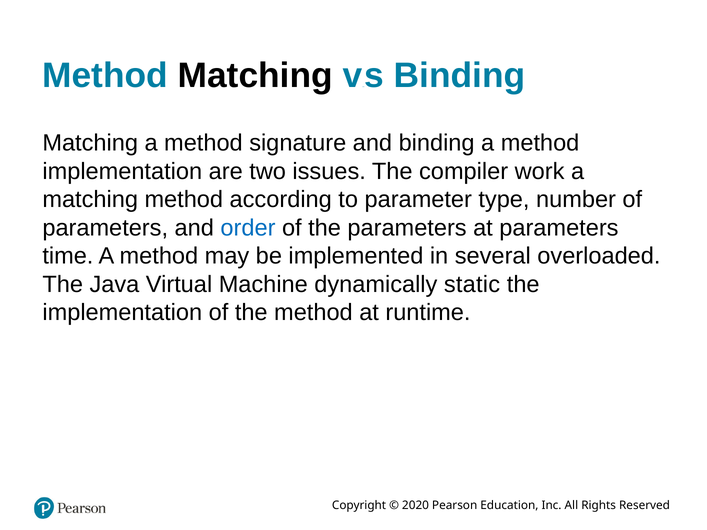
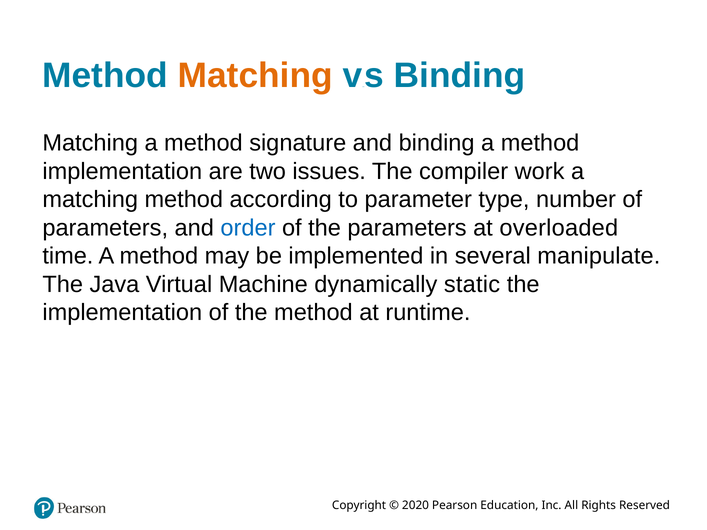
Matching at (255, 76) colour: black -> orange
at parameters: parameters -> overloaded
overloaded: overloaded -> manipulate
